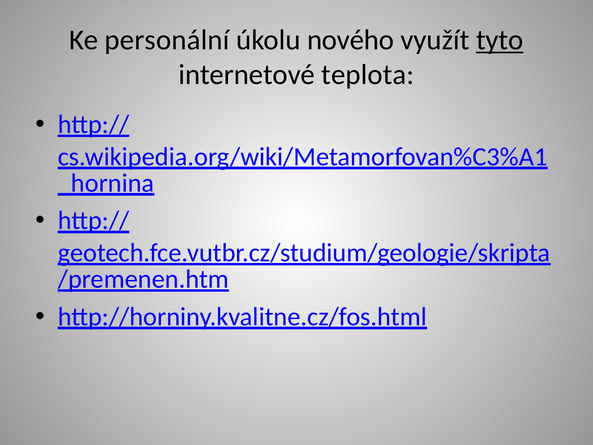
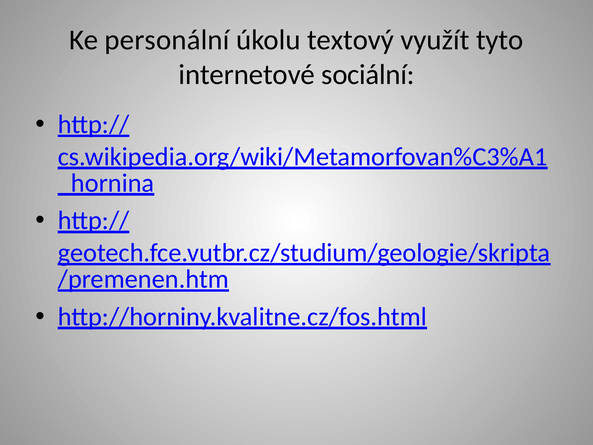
nového: nového -> textový
tyto underline: present -> none
teplota: teplota -> sociální
